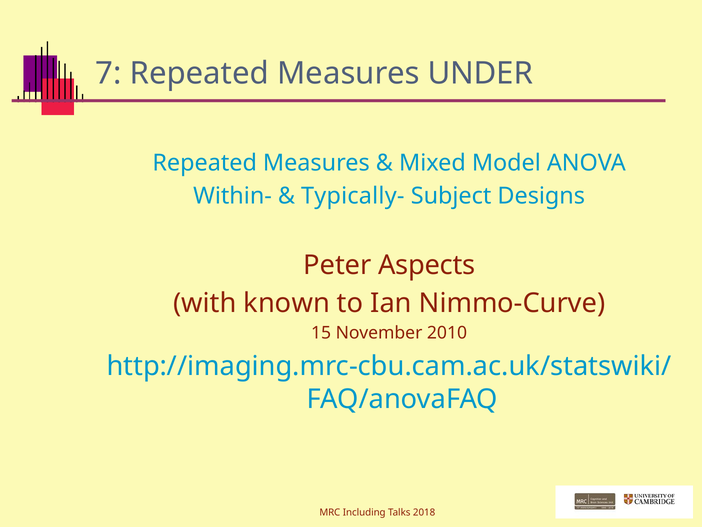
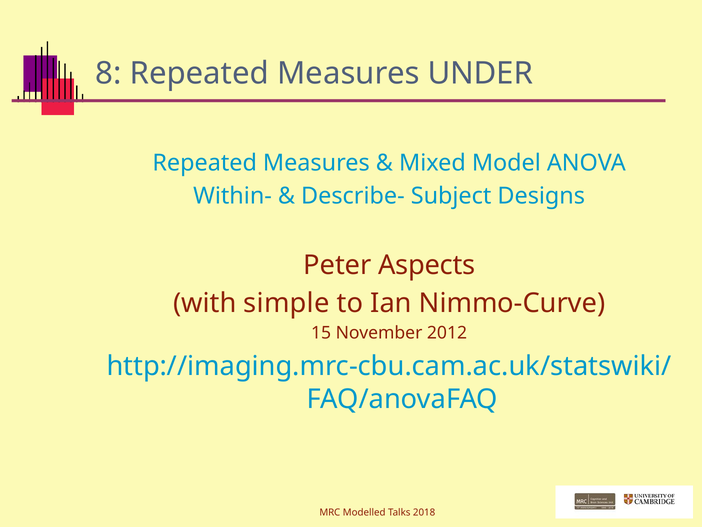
7: 7 -> 8
Typically-: Typically- -> Describe-
known: known -> simple
2010: 2010 -> 2012
Including: Including -> Modelled
